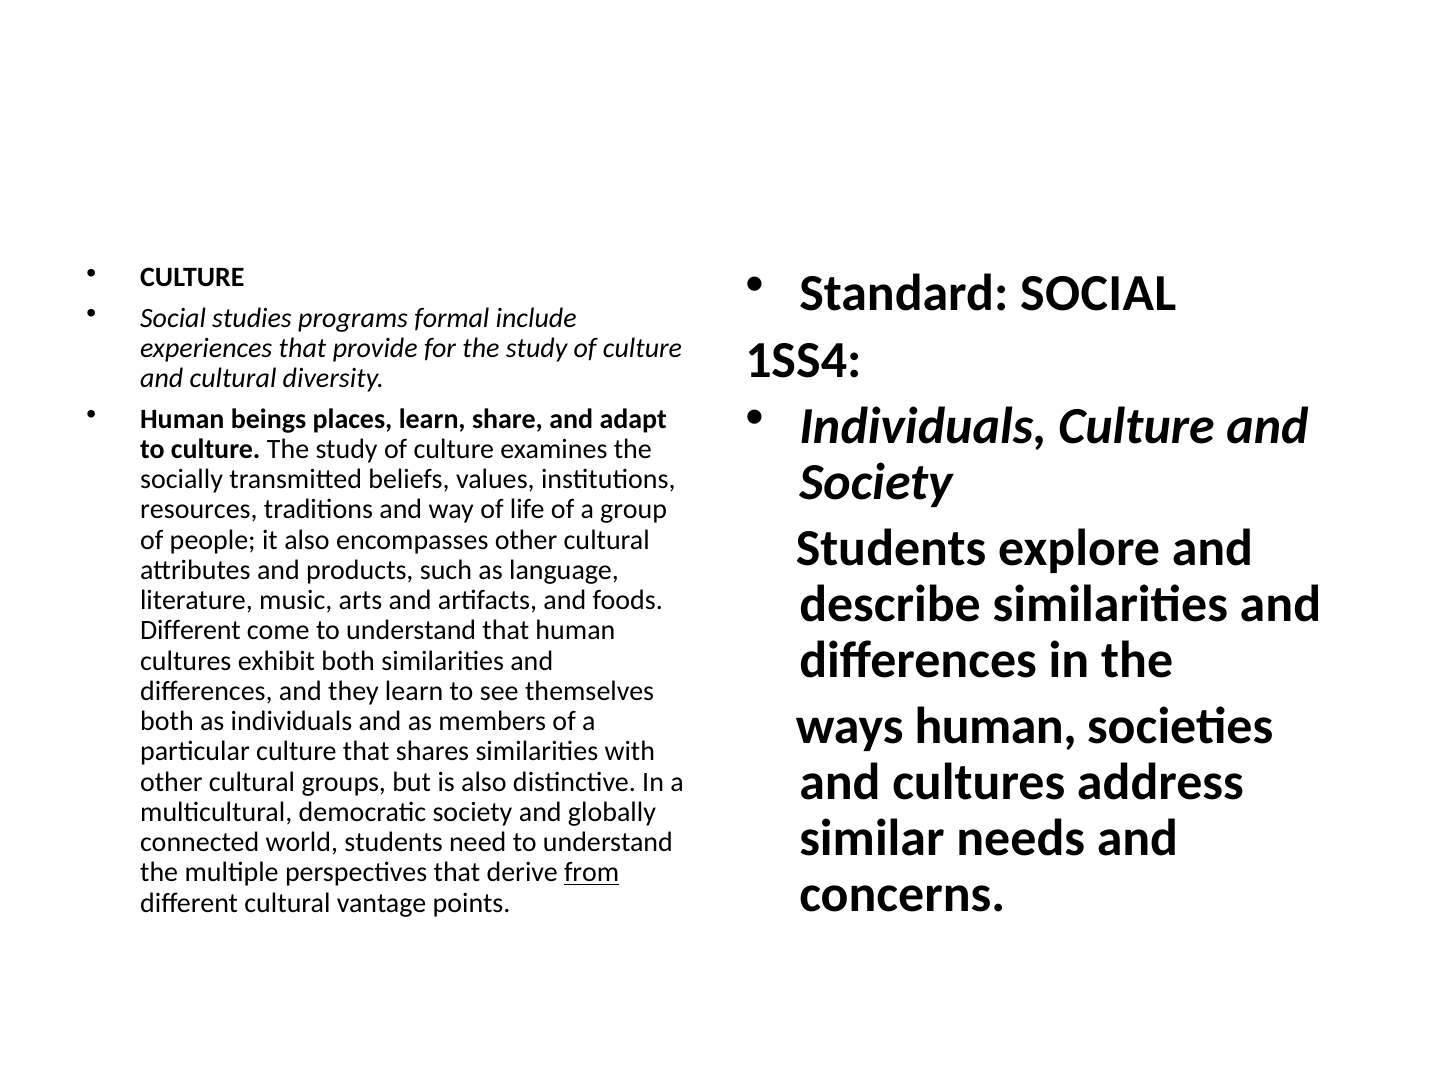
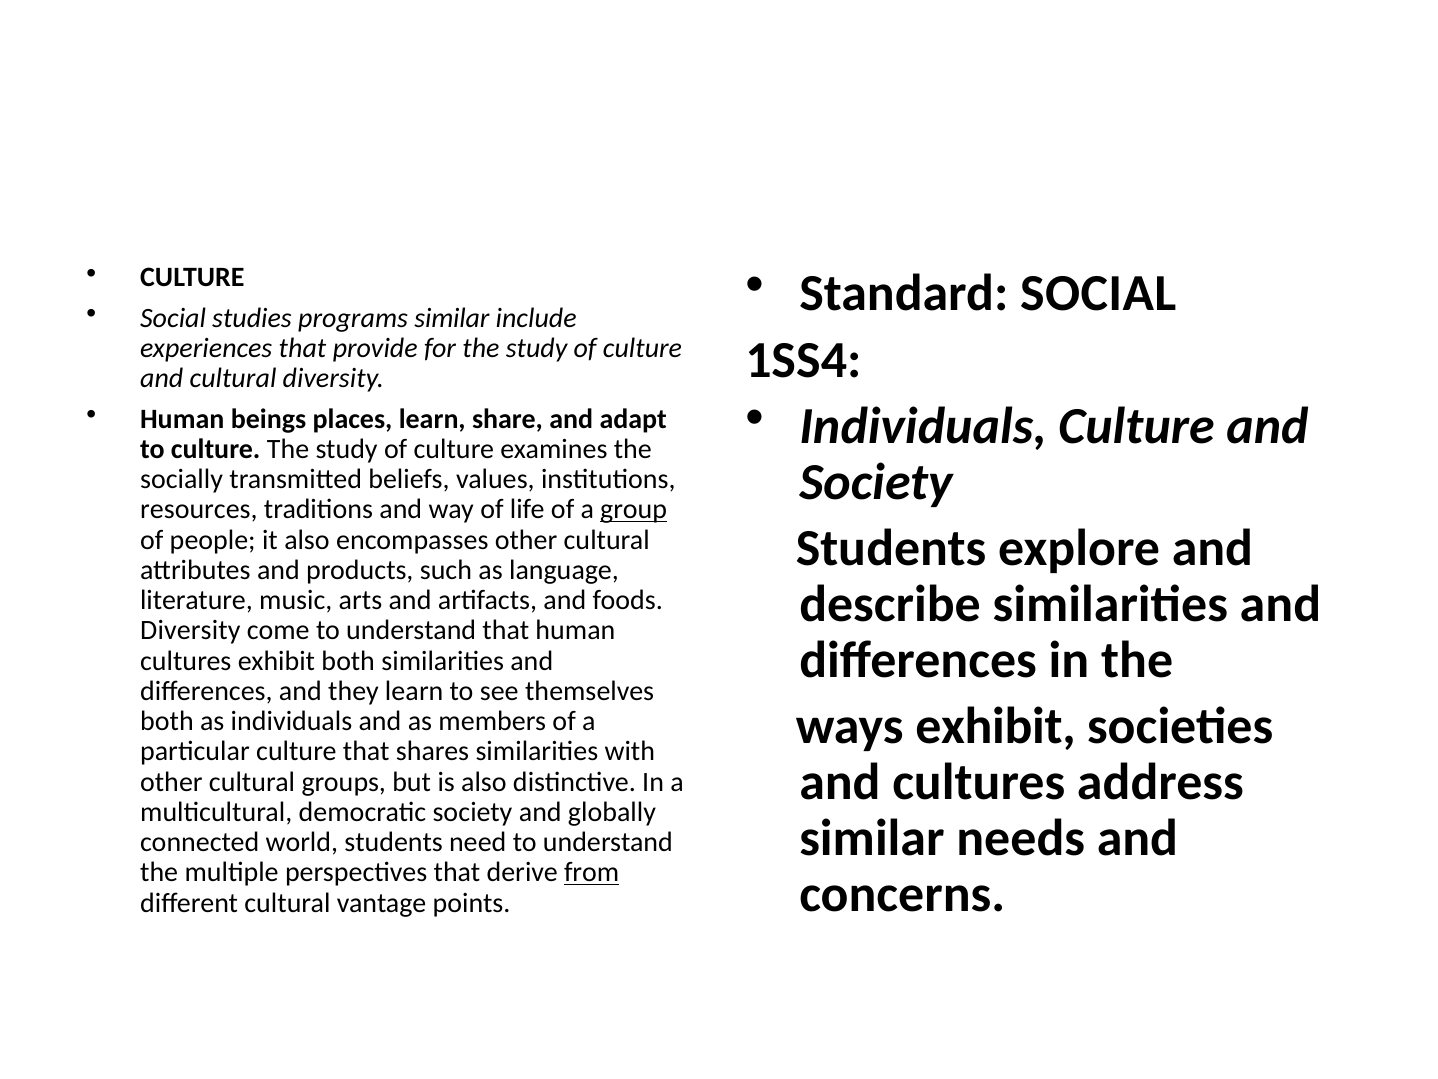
programs formal: formal -> similar
group underline: none -> present
Different at (190, 630): Different -> Diversity
ways human: human -> exhibit
